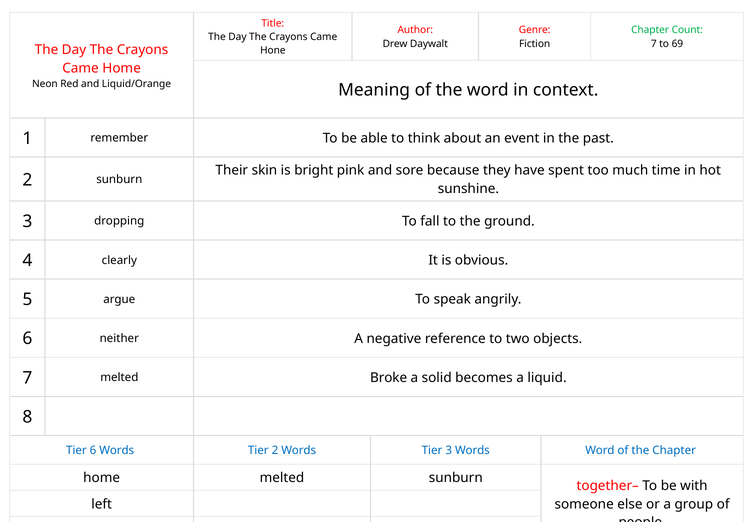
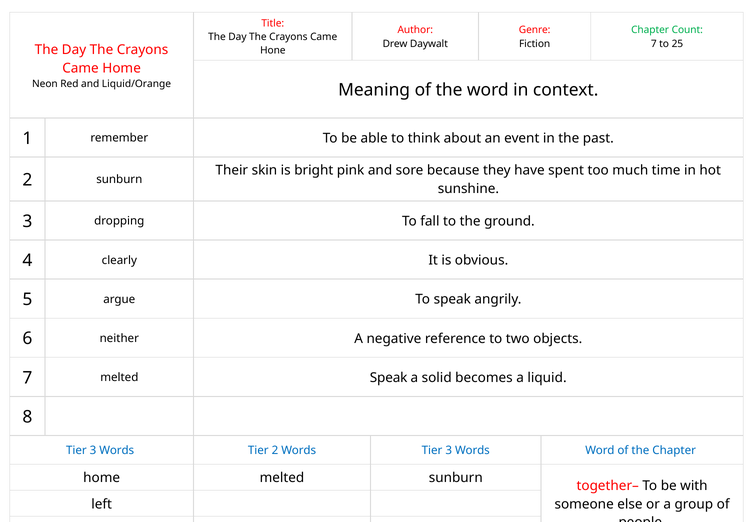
69: 69 -> 25
melted Broke: Broke -> Speak
6 at (93, 451): 6 -> 3
